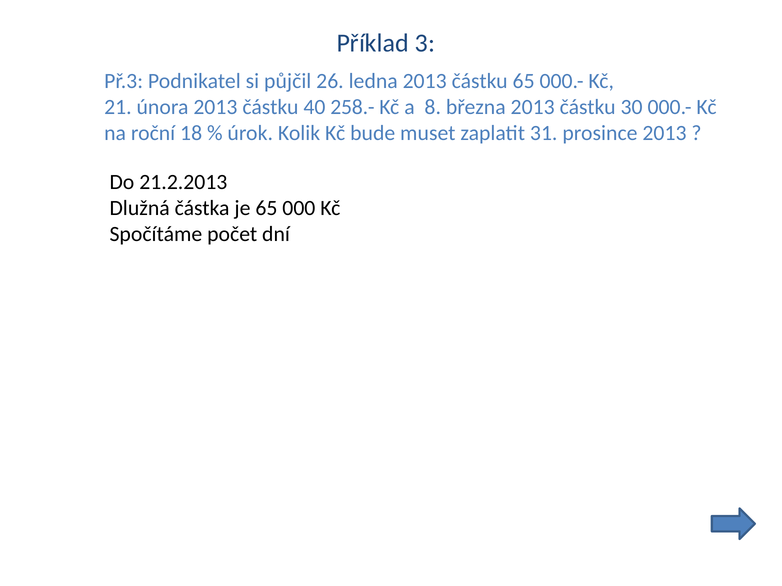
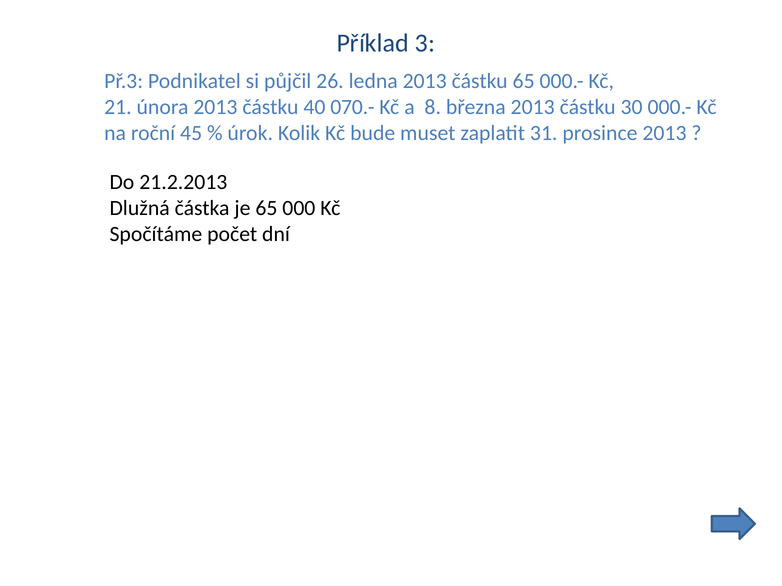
258.-: 258.- -> 070.-
18: 18 -> 45
